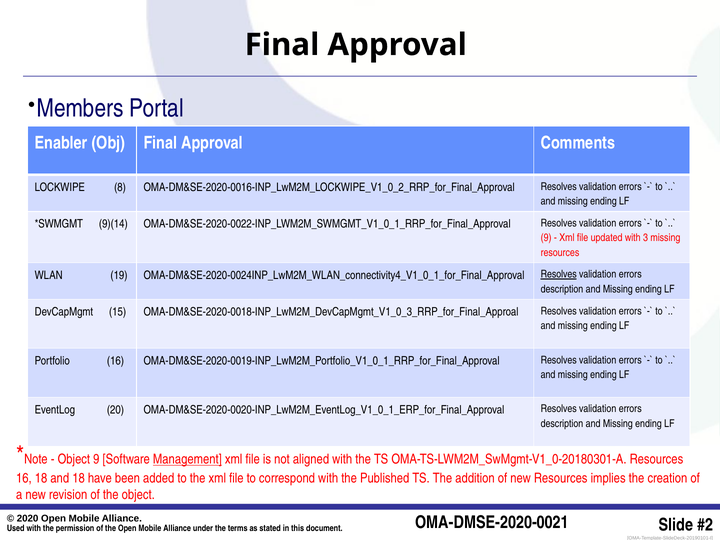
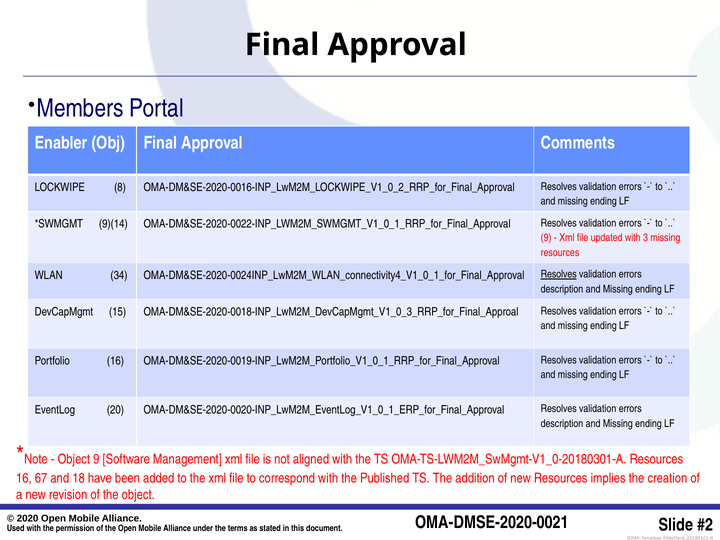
19: 19 -> 34
Management underline: present -> none
16 18: 18 -> 67
